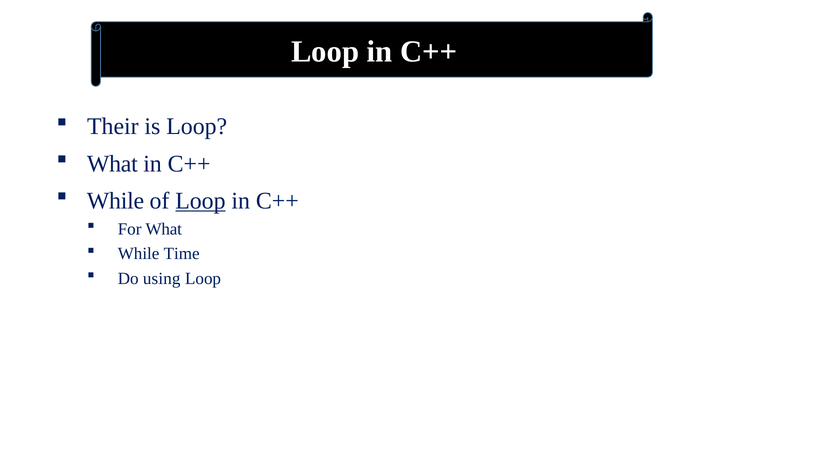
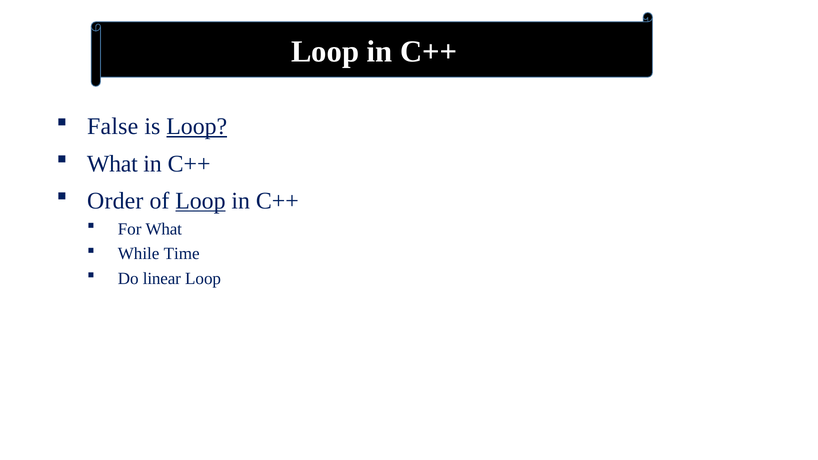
Their: Their -> False
Loop at (197, 127) underline: none -> present
While at (115, 201): While -> Order
using: using -> linear
